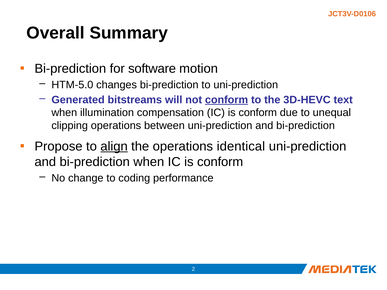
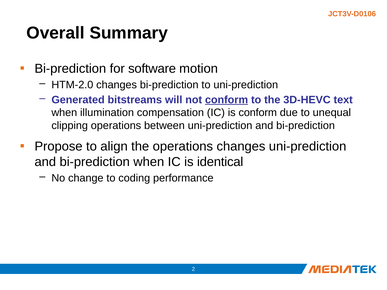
HTM-5.0: HTM-5.0 -> HTM-2.0
align underline: present -> none
operations identical: identical -> changes
when IC is conform: conform -> identical
